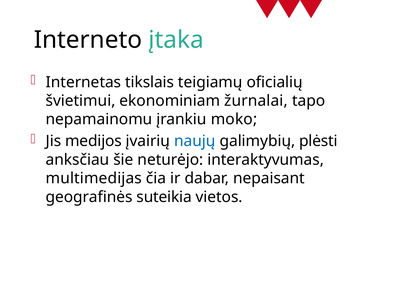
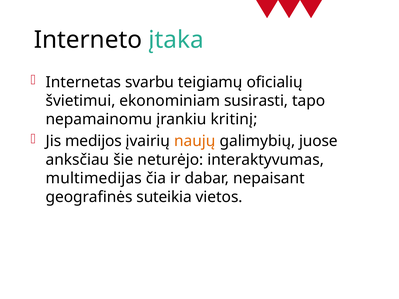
tikslais: tikslais -> svarbu
žurnalai: žurnalai -> susirasti
moko: moko -> kritinį
naujų colour: blue -> orange
plėsti: plėsti -> juose
